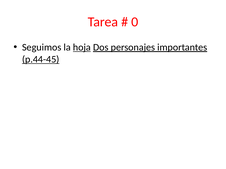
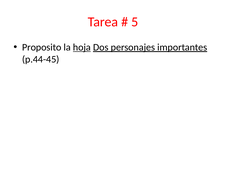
0: 0 -> 5
Seguimos: Seguimos -> Proposito
p.44-45 underline: present -> none
